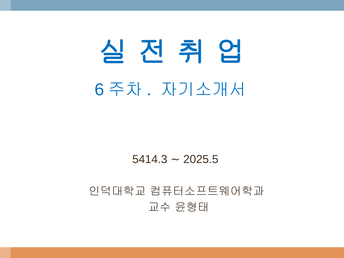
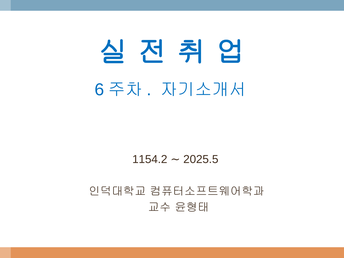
5414.3: 5414.3 -> 1154.2
